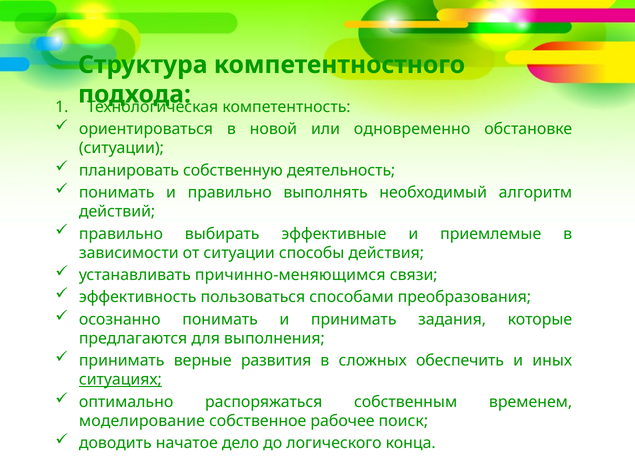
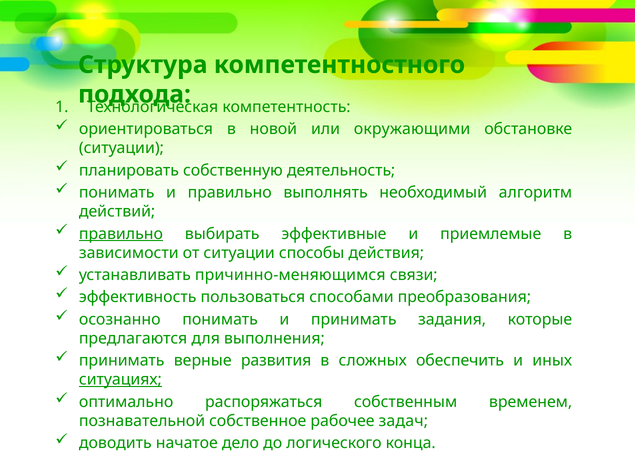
одновременно: одновременно -> окружающими
правильно at (121, 234) underline: none -> present
моделирование: моделирование -> познавательной
поиск: поиск -> задач
